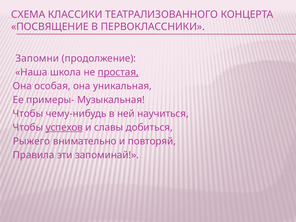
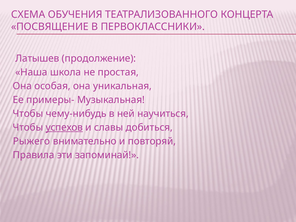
КЛАССИКИ: КЛАССИКИ -> ОБУЧЕНИЯ
Запомни: Запомни -> Латышев
простая underline: present -> none
